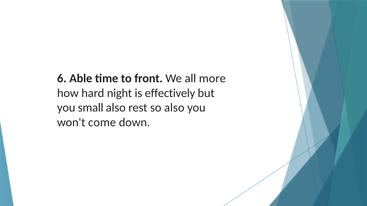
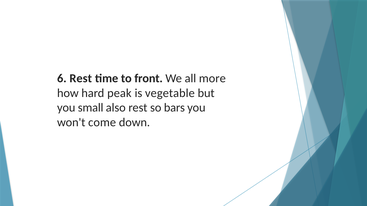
6 Able: Able -> Rest
night: night -> peak
effectively: effectively -> vegetable
so also: also -> bars
